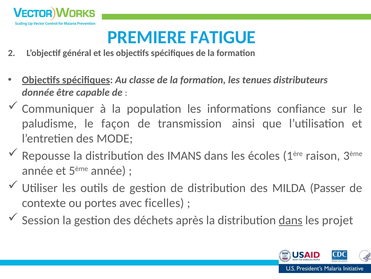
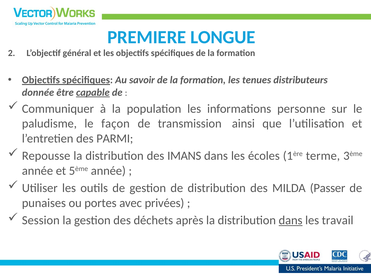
FATIGUE: FATIGUE -> LONGUE
classe: classe -> savoir
capable underline: none -> present
confiance: confiance -> personne
MODE: MODE -> PARMI
raison: raison -> terme
contexte: contexte -> punaises
ficelles: ficelles -> privées
projet: projet -> travail
